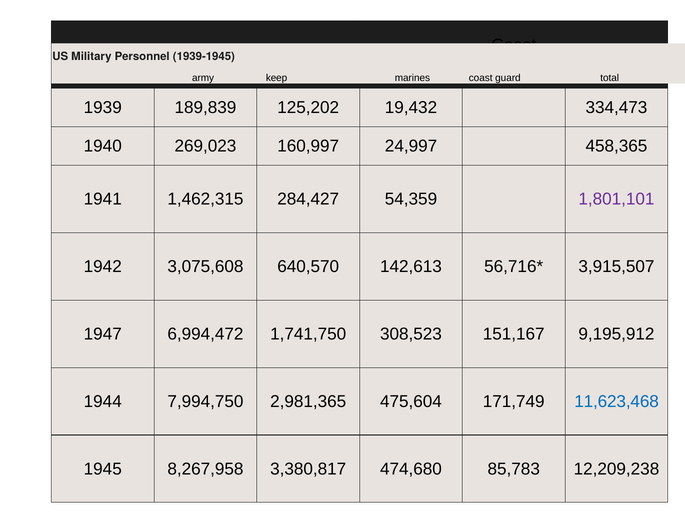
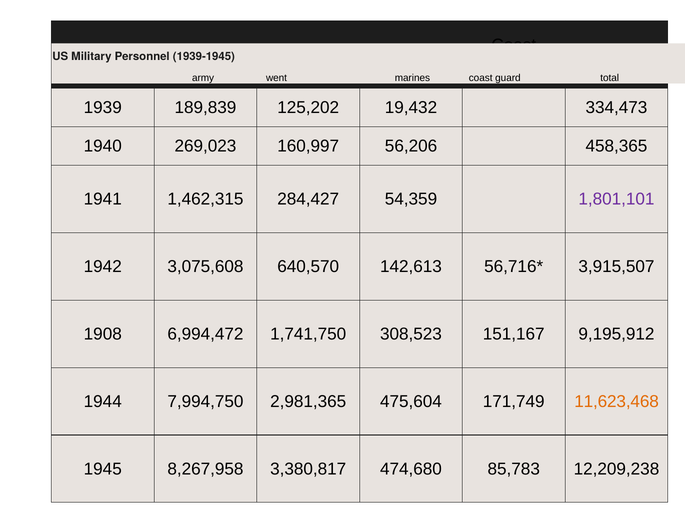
keep: keep -> went
24,997: 24,997 -> 56,206
1947: 1947 -> 1908
11,623,468 colour: blue -> orange
